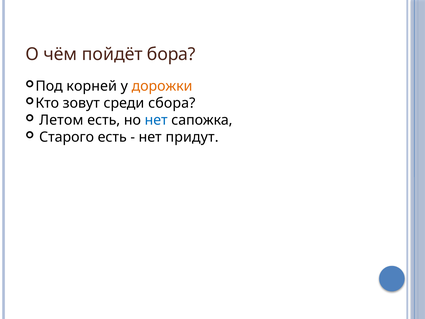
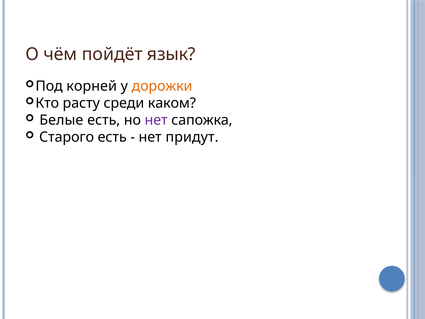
бора: бора -> язык
зовут: зовут -> расту
сбора: сбора -> каком
Летом: Летом -> Белые
нет at (156, 120) colour: blue -> purple
